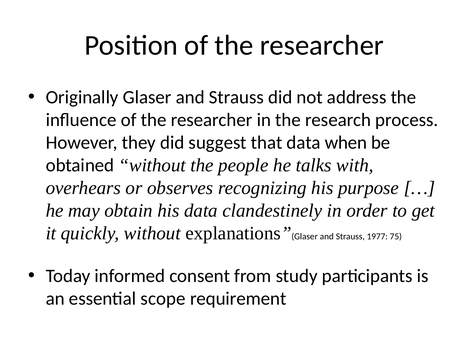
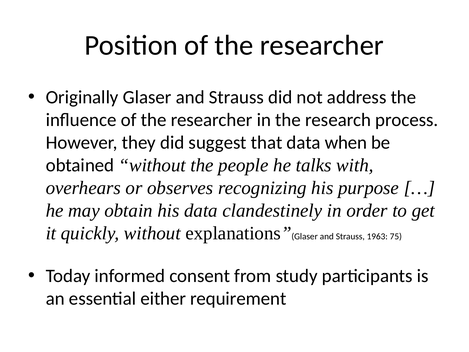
1977: 1977 -> 1963
scope: scope -> either
